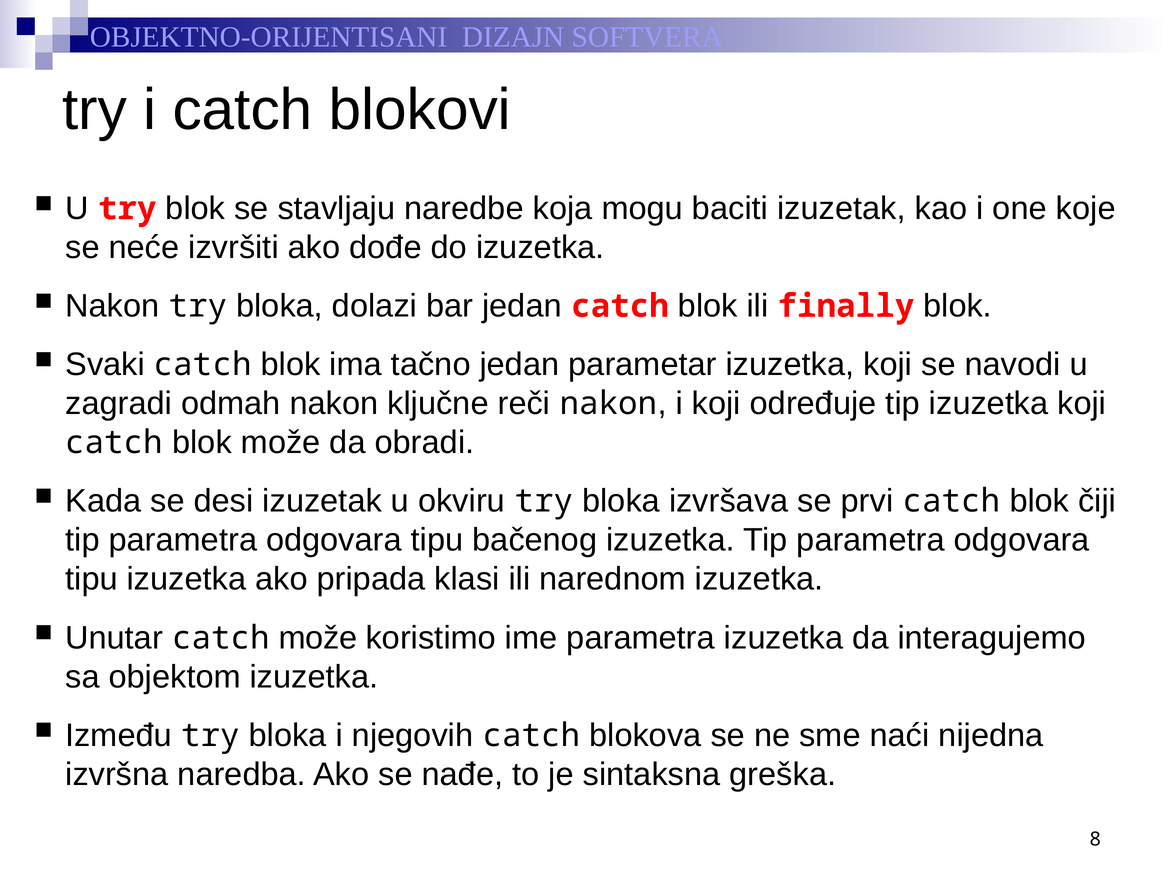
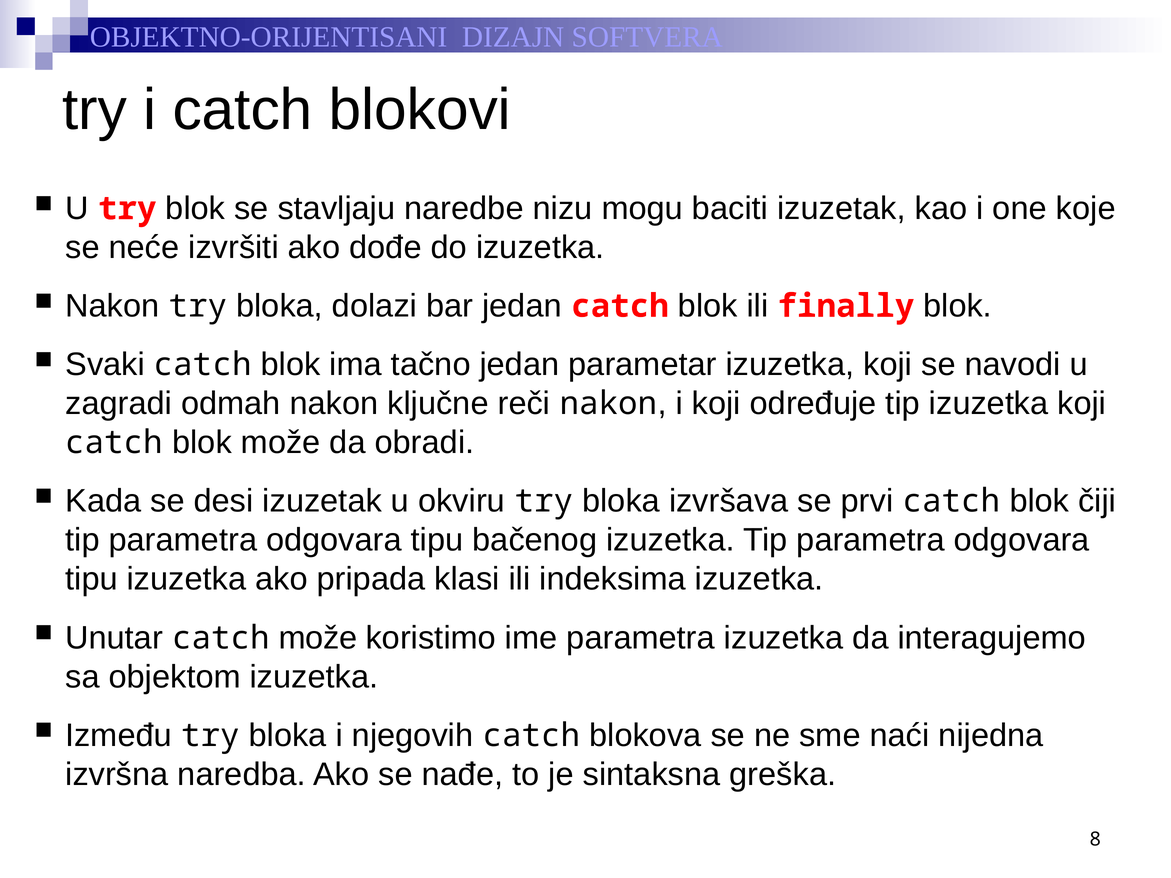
koja: koja -> nizu
narednom: narednom -> indeksima
